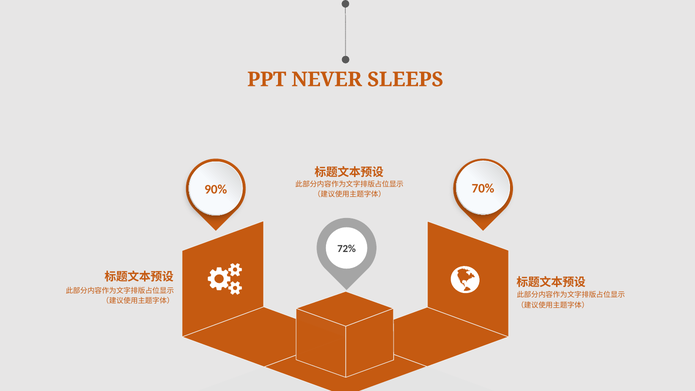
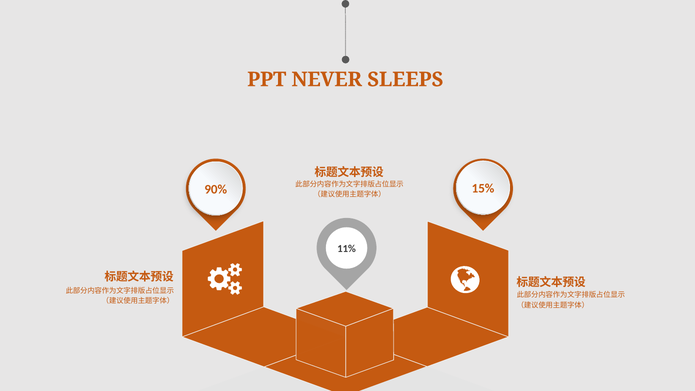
70%: 70% -> 15%
72%: 72% -> 11%
